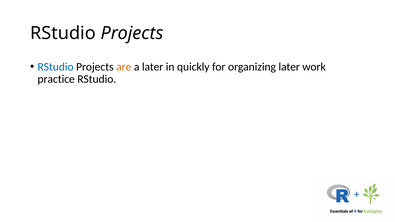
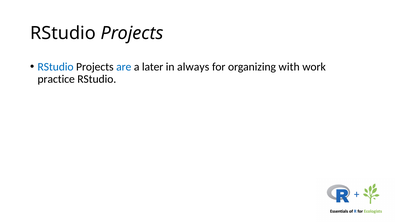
are colour: orange -> blue
quickly: quickly -> always
organizing later: later -> with
